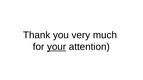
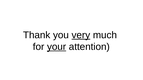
very underline: none -> present
